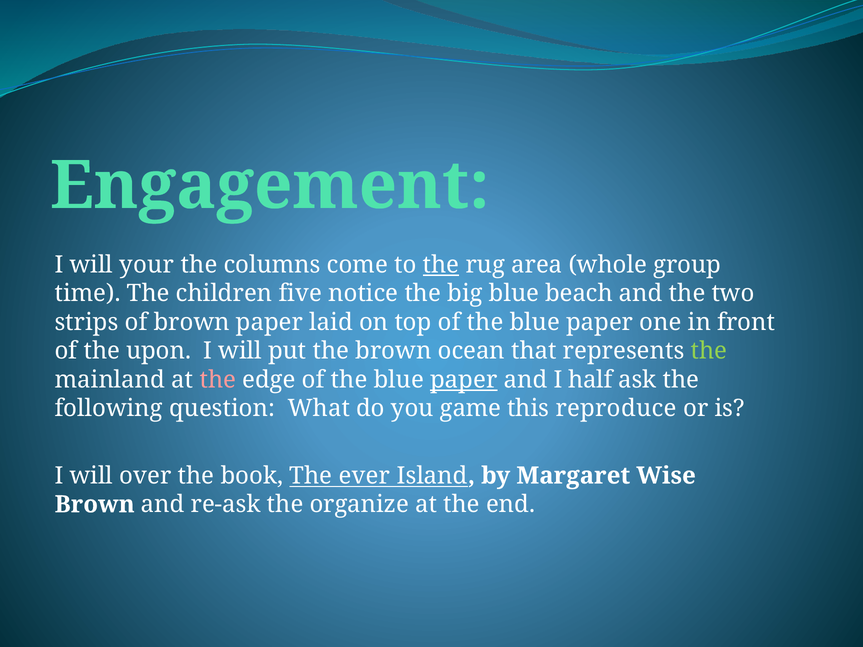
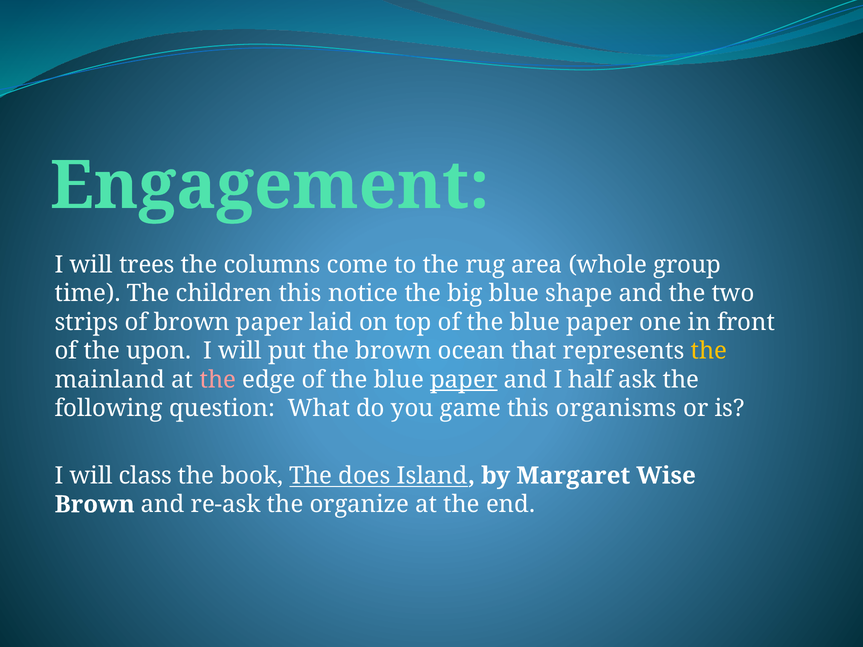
your: your -> trees
the at (441, 265) underline: present -> none
children five: five -> this
beach: beach -> shape
the at (709, 351) colour: light green -> yellow
reproduce: reproduce -> organisms
over: over -> class
ever: ever -> does
